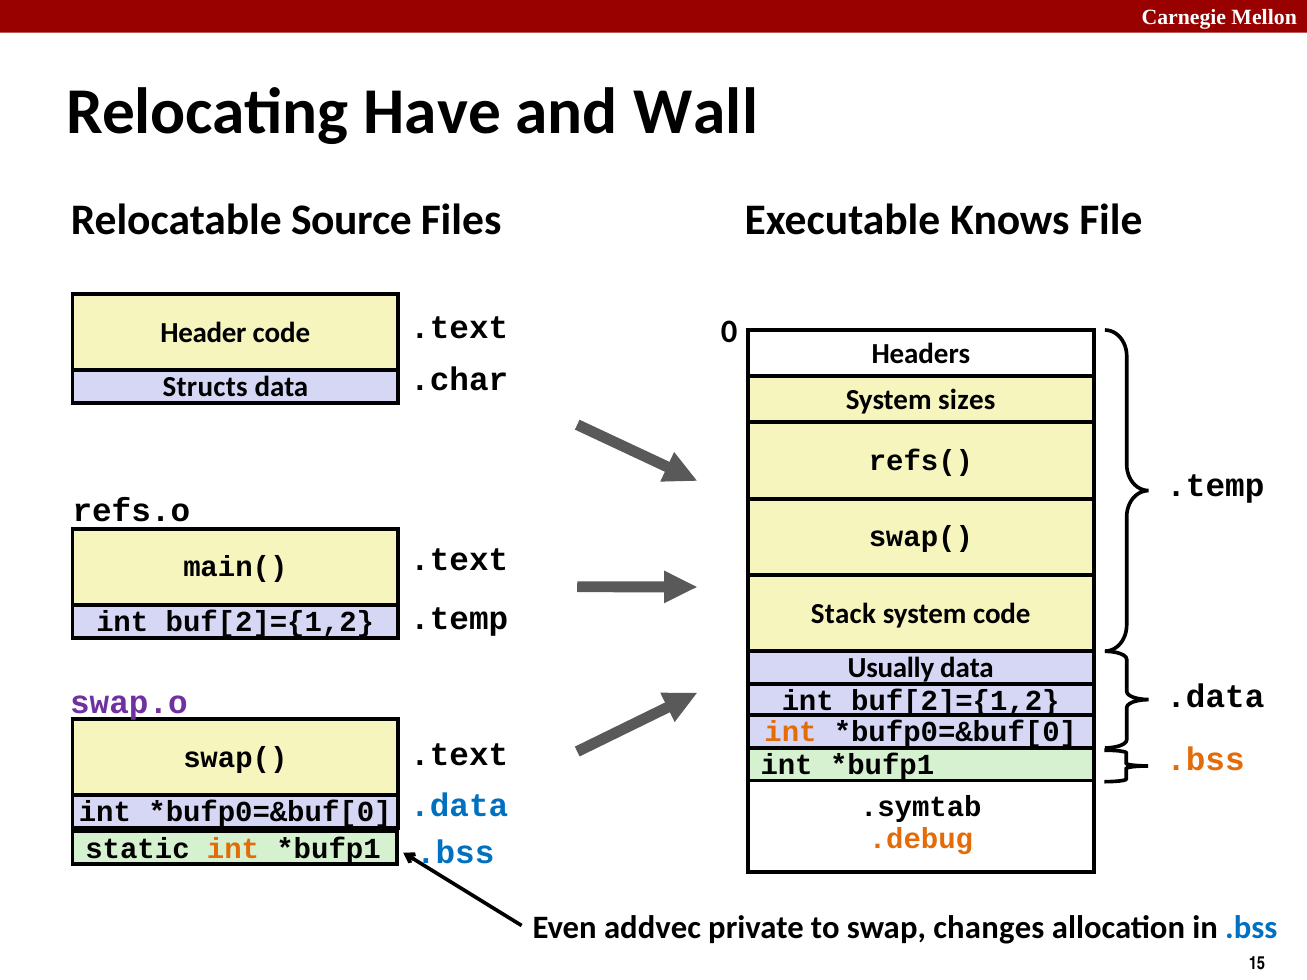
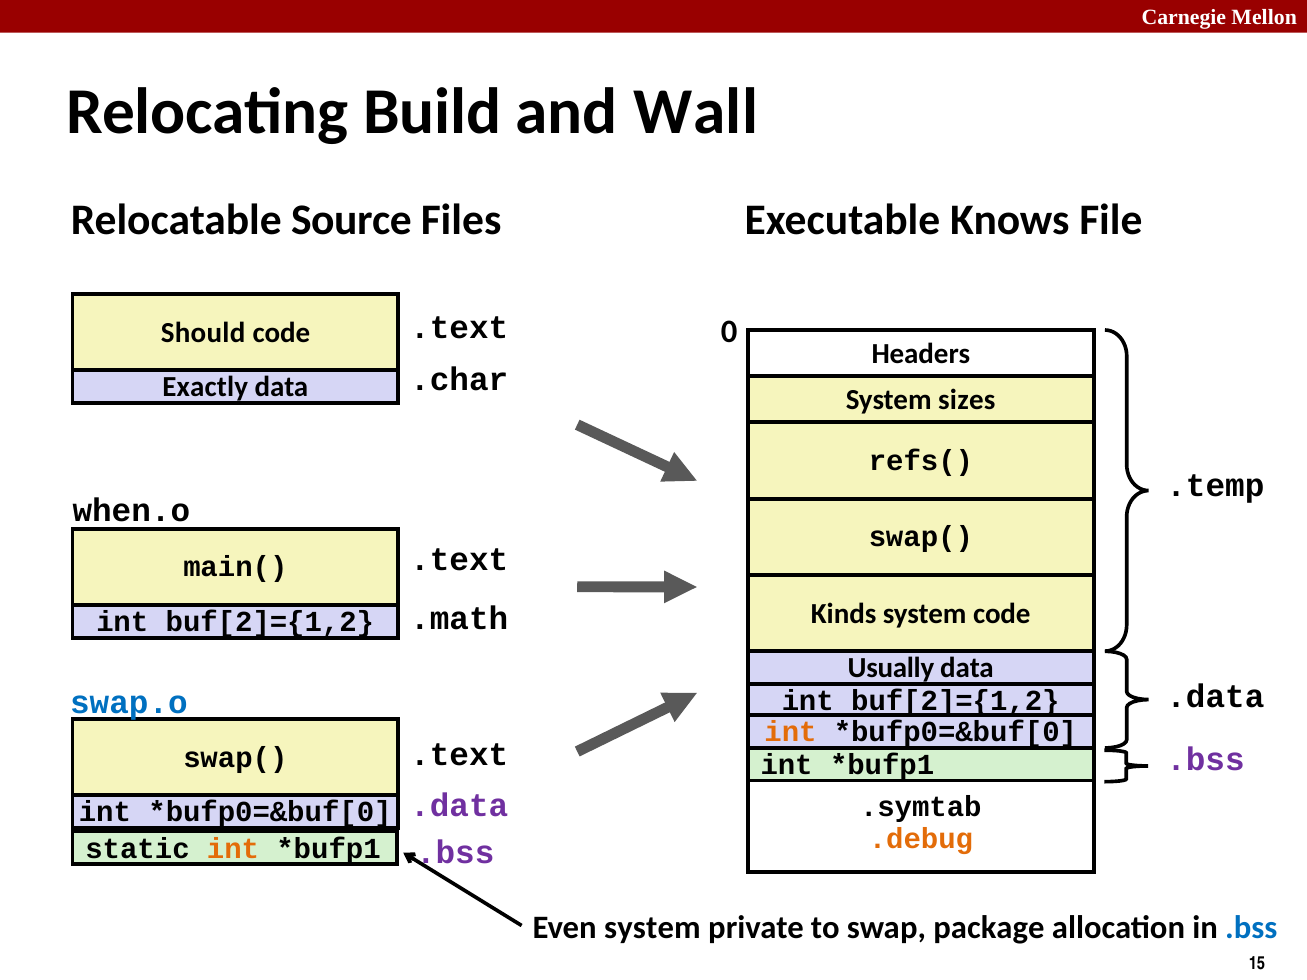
Have: Have -> Build
Header: Header -> Should
Structs: Structs -> Exactly
refs.o: refs.o -> when.o
Stack: Stack -> Kinds
.temp at (459, 619): .temp -> .math
swap.o colour: purple -> blue
.bss at (1205, 760) colour: orange -> purple
.data at (459, 806) colour: blue -> purple
.bss at (455, 853) colour: blue -> purple
Even addvec: addvec -> system
changes: changes -> package
